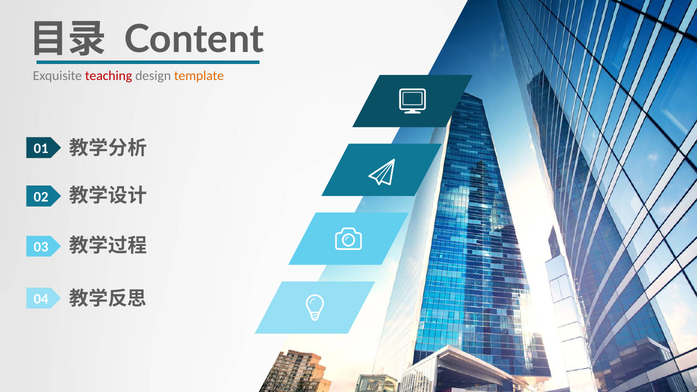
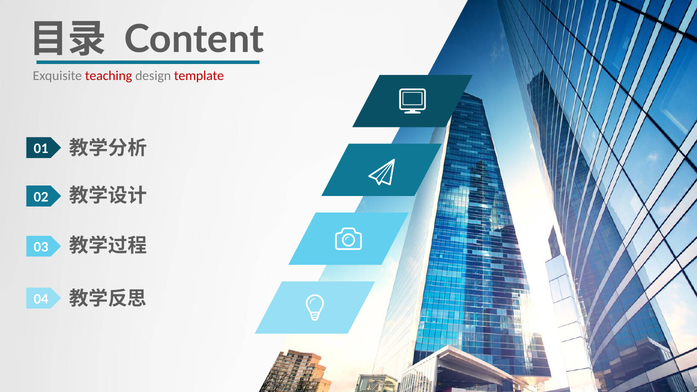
template colour: orange -> red
